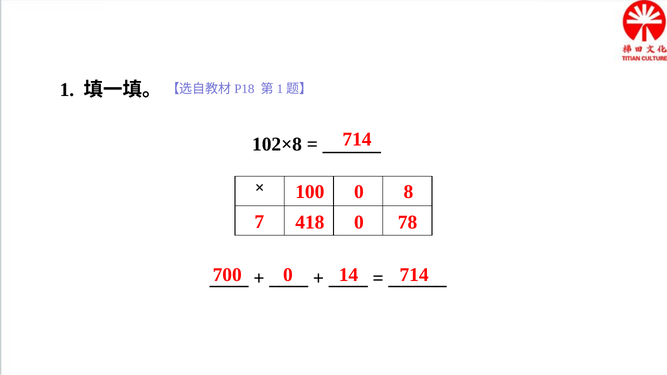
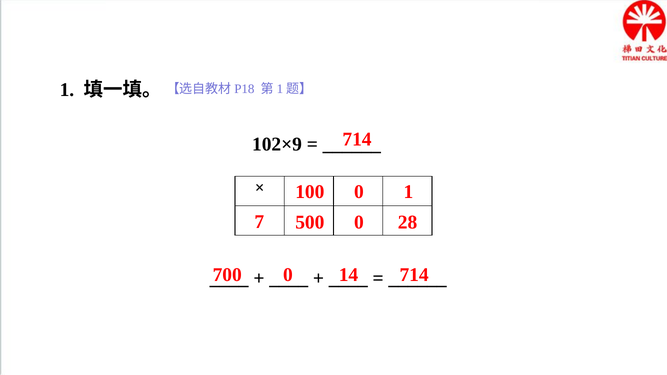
102×8: 102×8 -> 102×9
0 8: 8 -> 1
418: 418 -> 500
78: 78 -> 28
